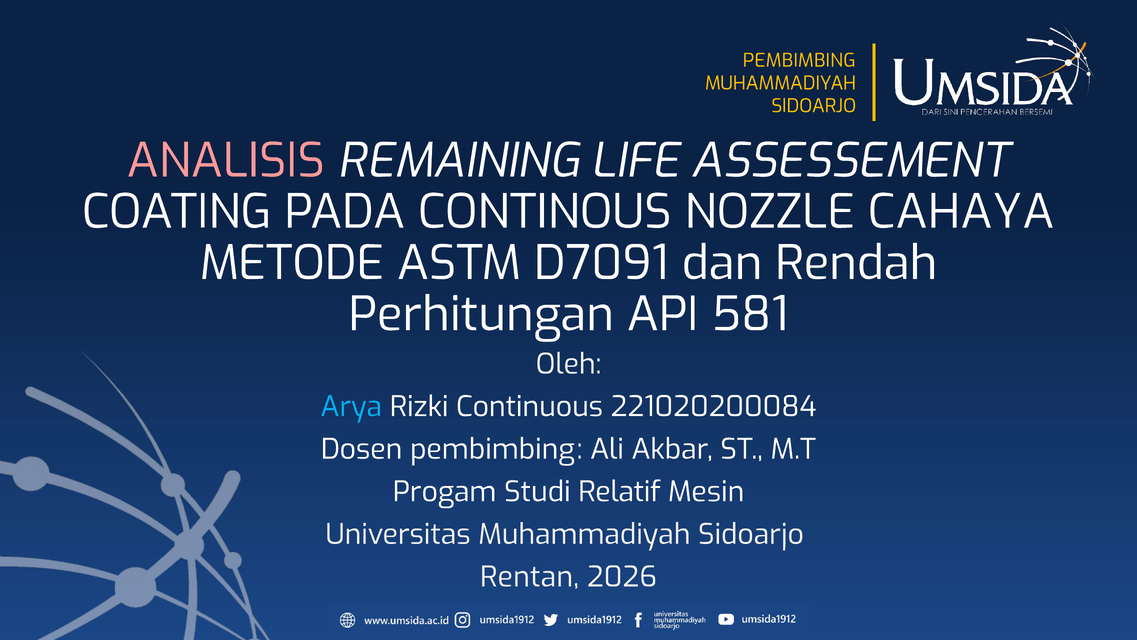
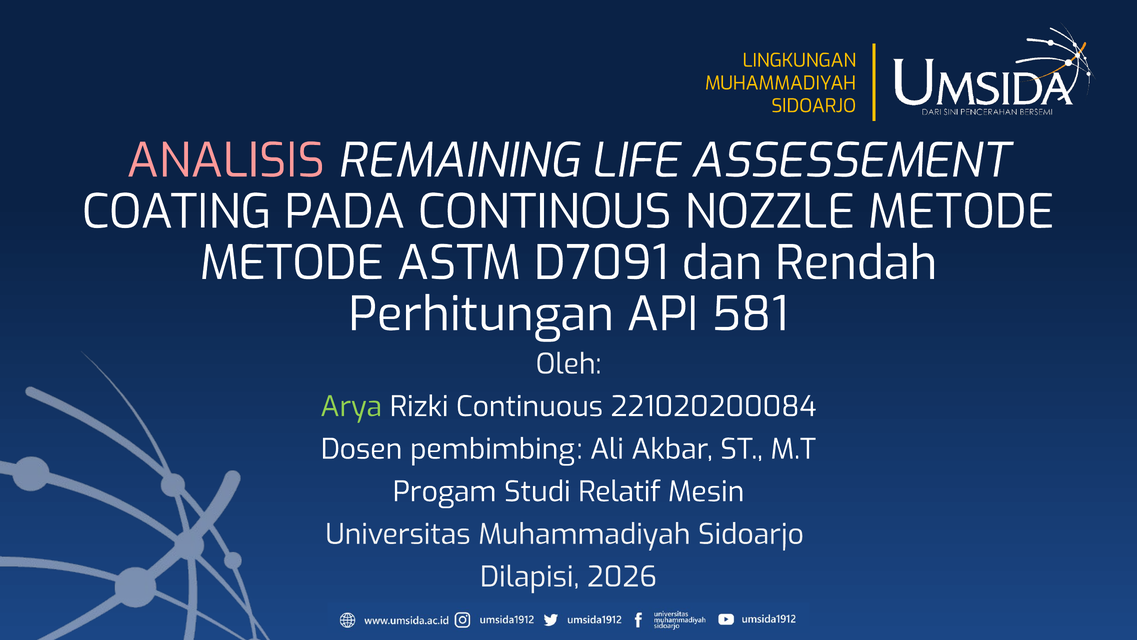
PEMBIMBING at (799, 60): PEMBIMBING -> LINGKUNGAN
NOZZLE CAHAYA: CAHAYA -> METODE
Arya colour: light blue -> light green
Rentan: Rentan -> Dilapisi
